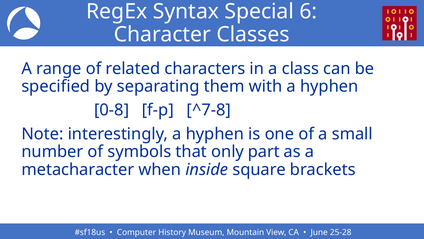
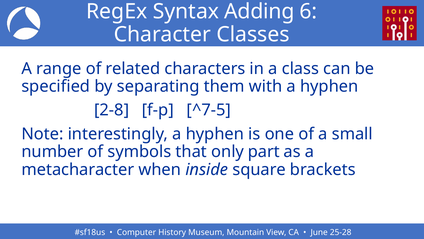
Special: Special -> Adding
0-8: 0-8 -> 2-8
^7-8: ^7-8 -> ^7-5
